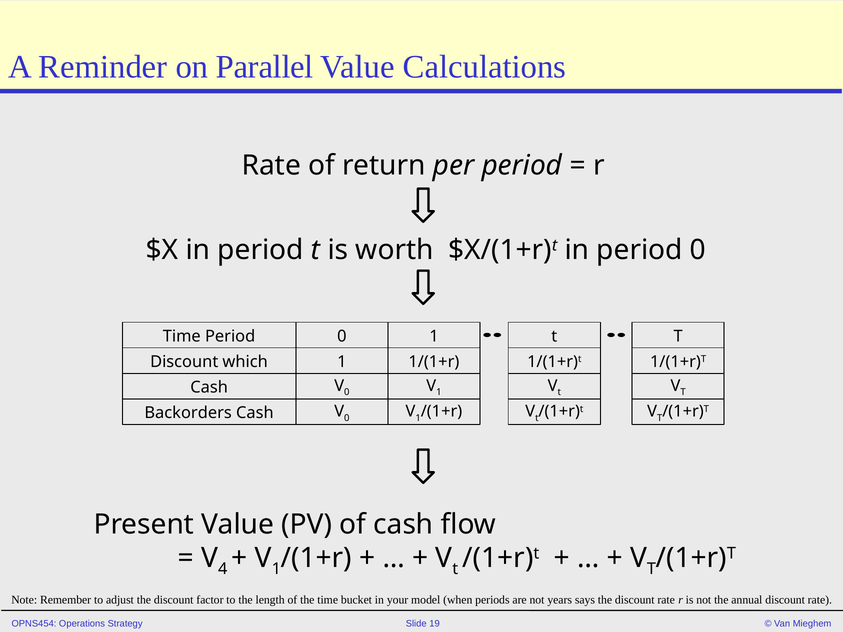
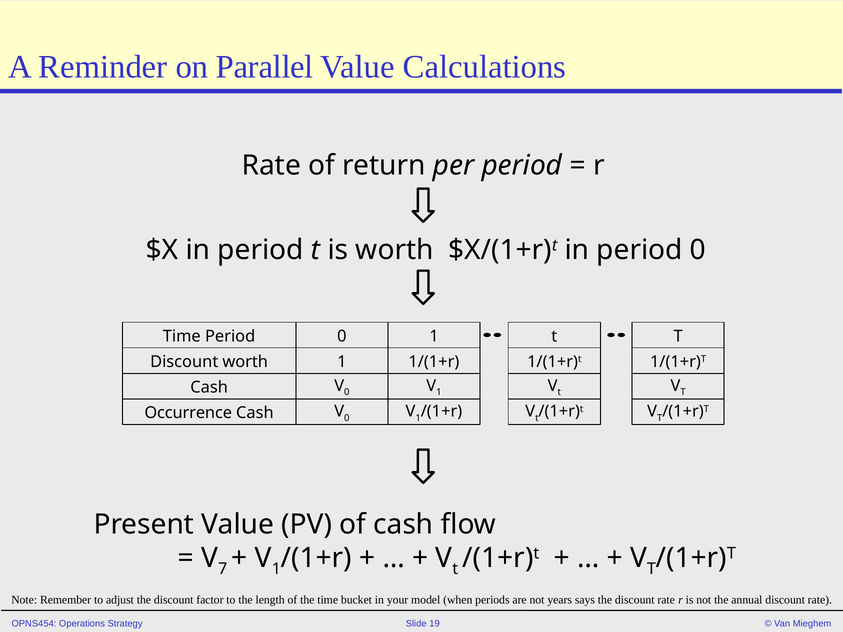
Discount which: which -> worth
Backorders: Backorders -> Occurrence
4: 4 -> 7
